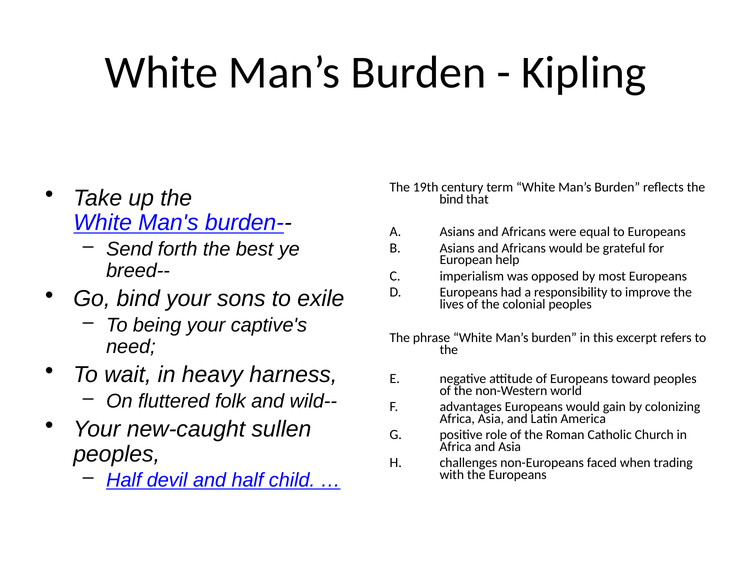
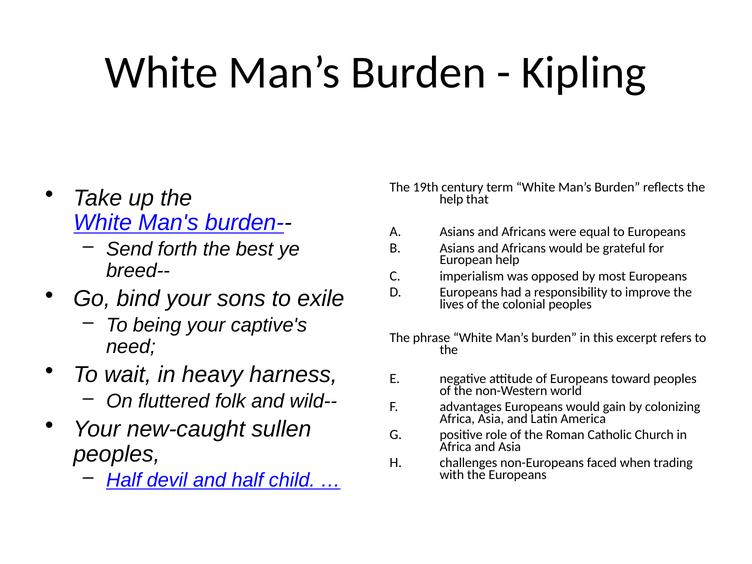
bind at (451, 199): bind -> help
